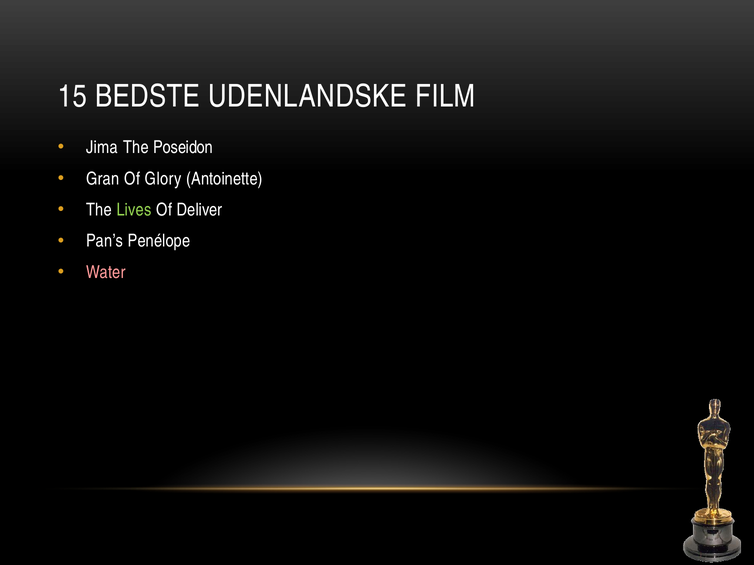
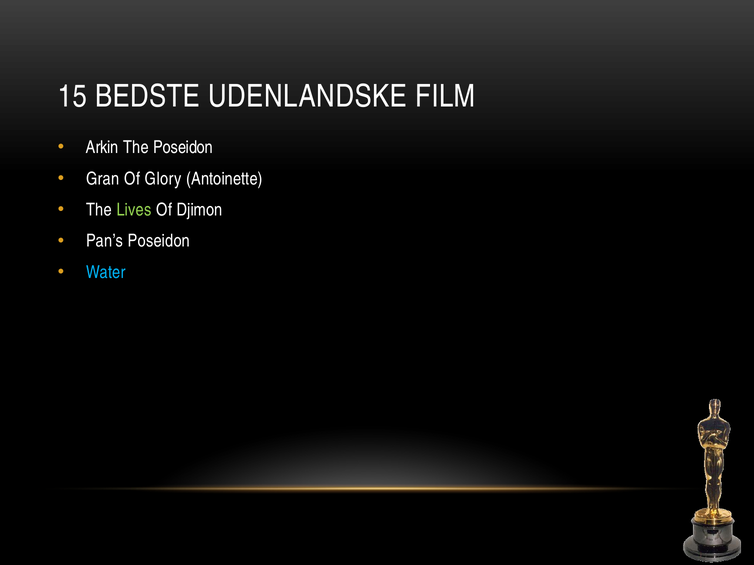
Jima: Jima -> Arkin
Deliver: Deliver -> Djimon
Pan’s Penélope: Penélope -> Poseidon
Water colour: pink -> light blue
